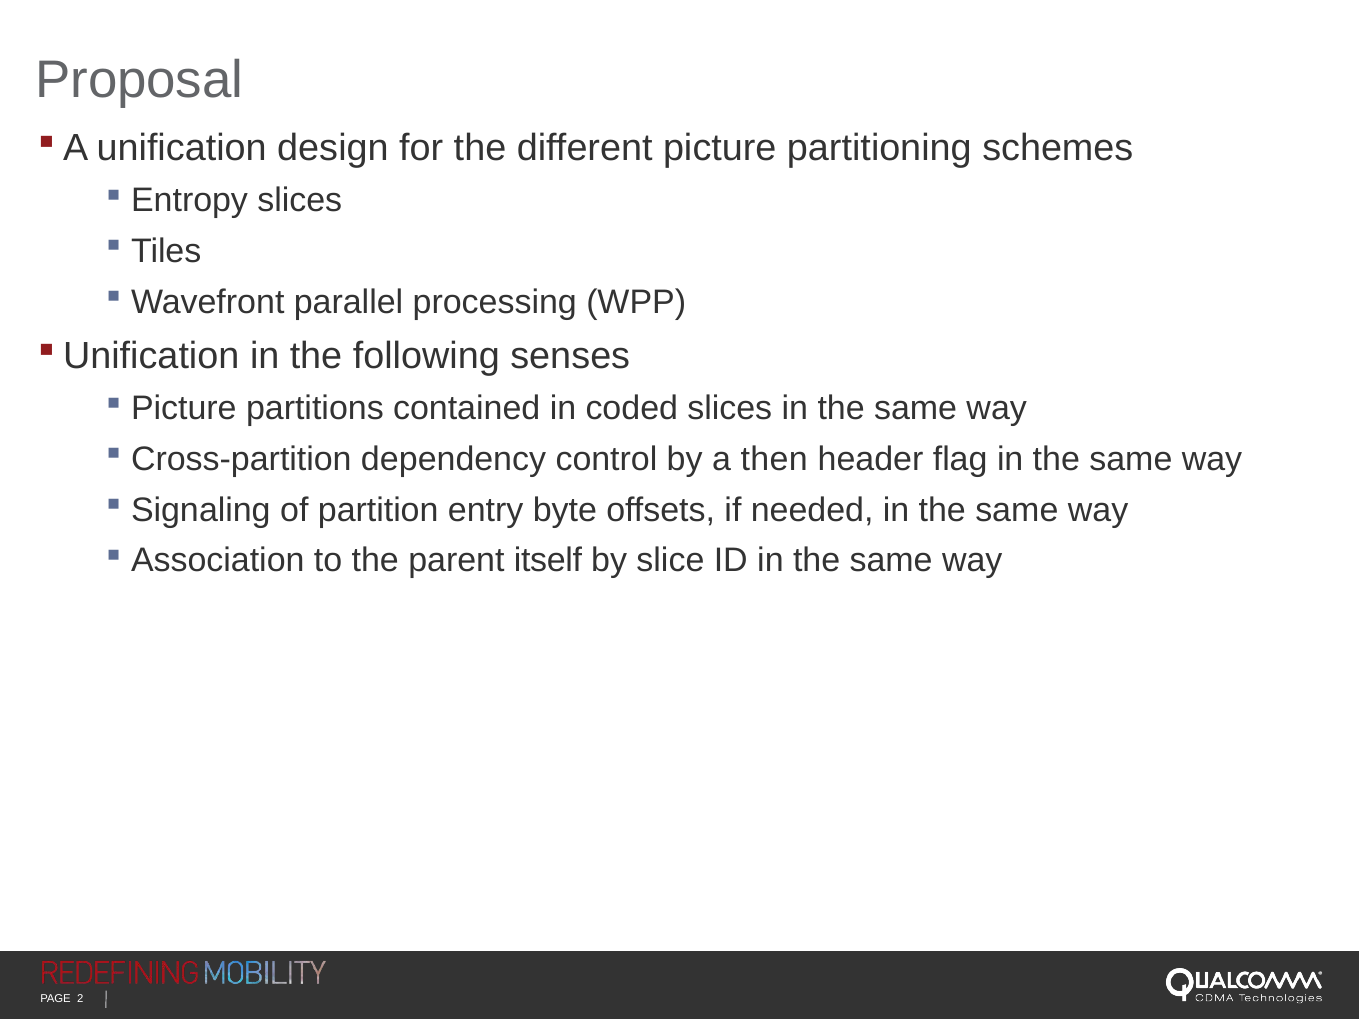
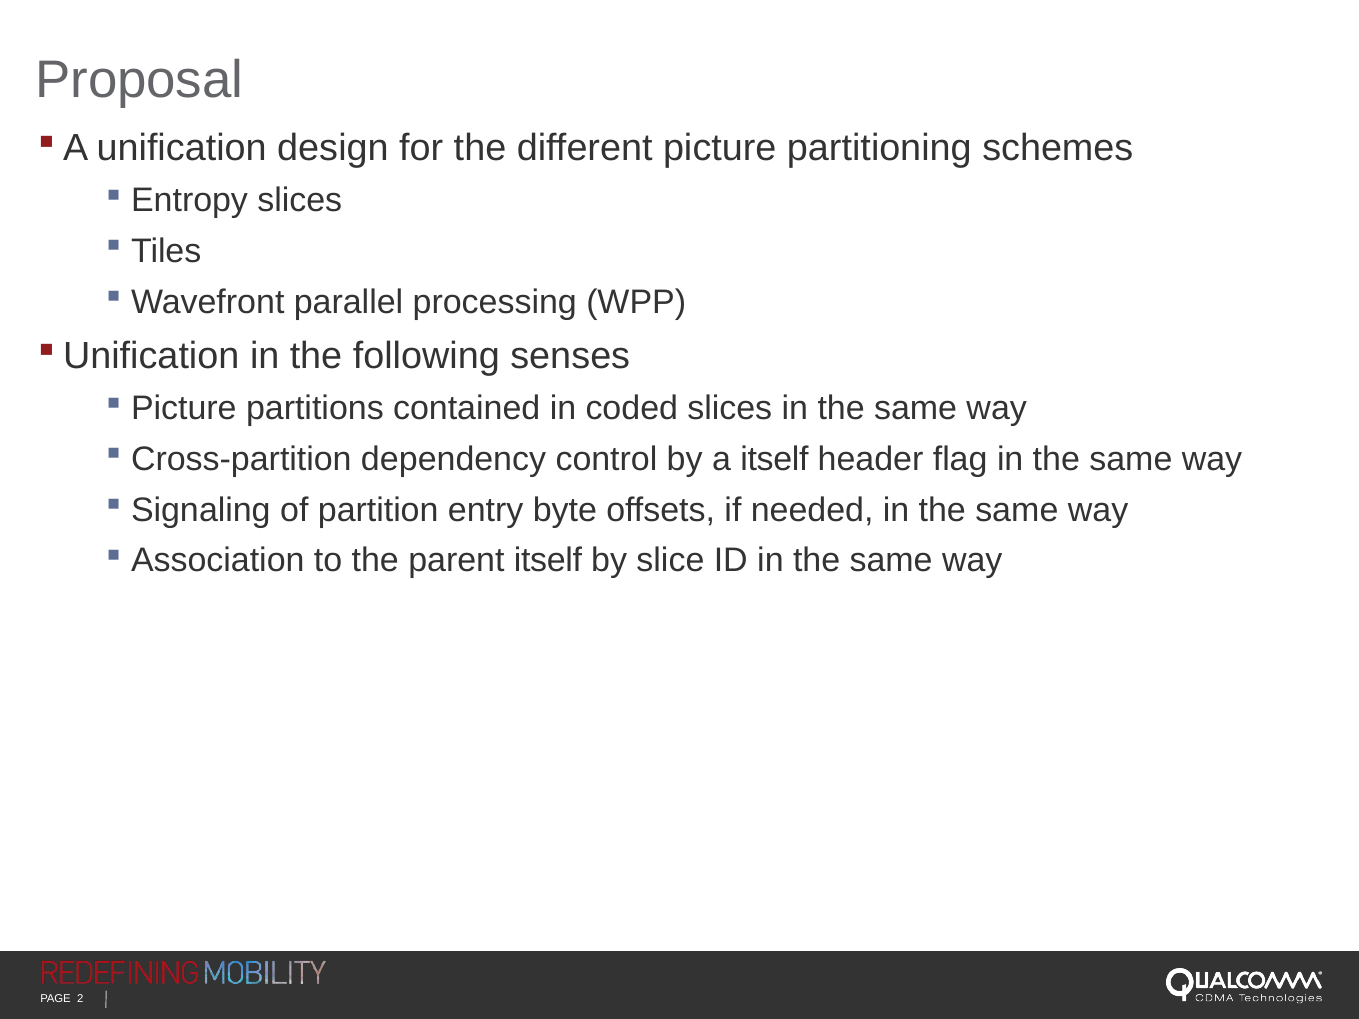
a then: then -> itself
